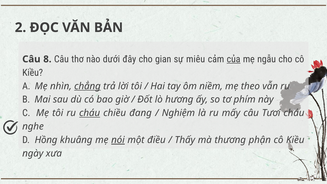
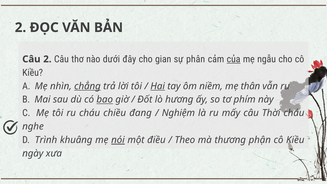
Câu 8: 8 -> 2
miêu: miêu -> phân
Hai underline: none -> present
theo: theo -> thân
bao underline: none -> present
cháu at (90, 113) underline: present -> none
Tươi: Tươi -> Thời
Hồng: Hồng -> Trình
Thấy: Thấy -> Theo
